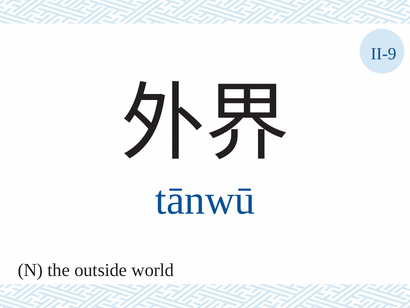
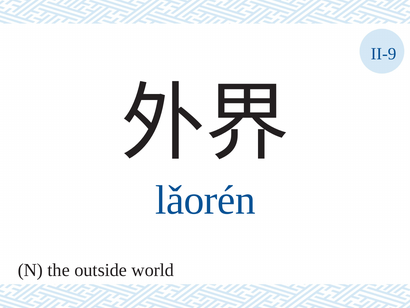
tānwū: tānwū -> lǎorén
